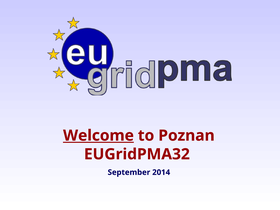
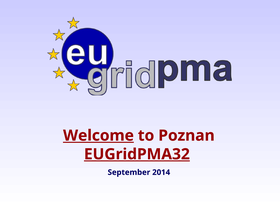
EUGridPMA32 underline: none -> present
